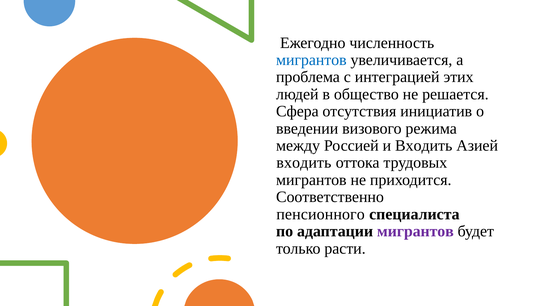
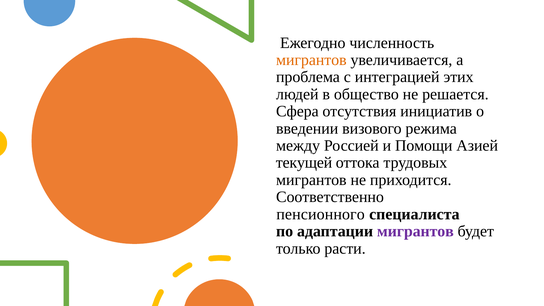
мигрантов at (311, 60) colour: blue -> orange
и Входить: Входить -> Помощи
входить at (304, 163): входить -> текущей
